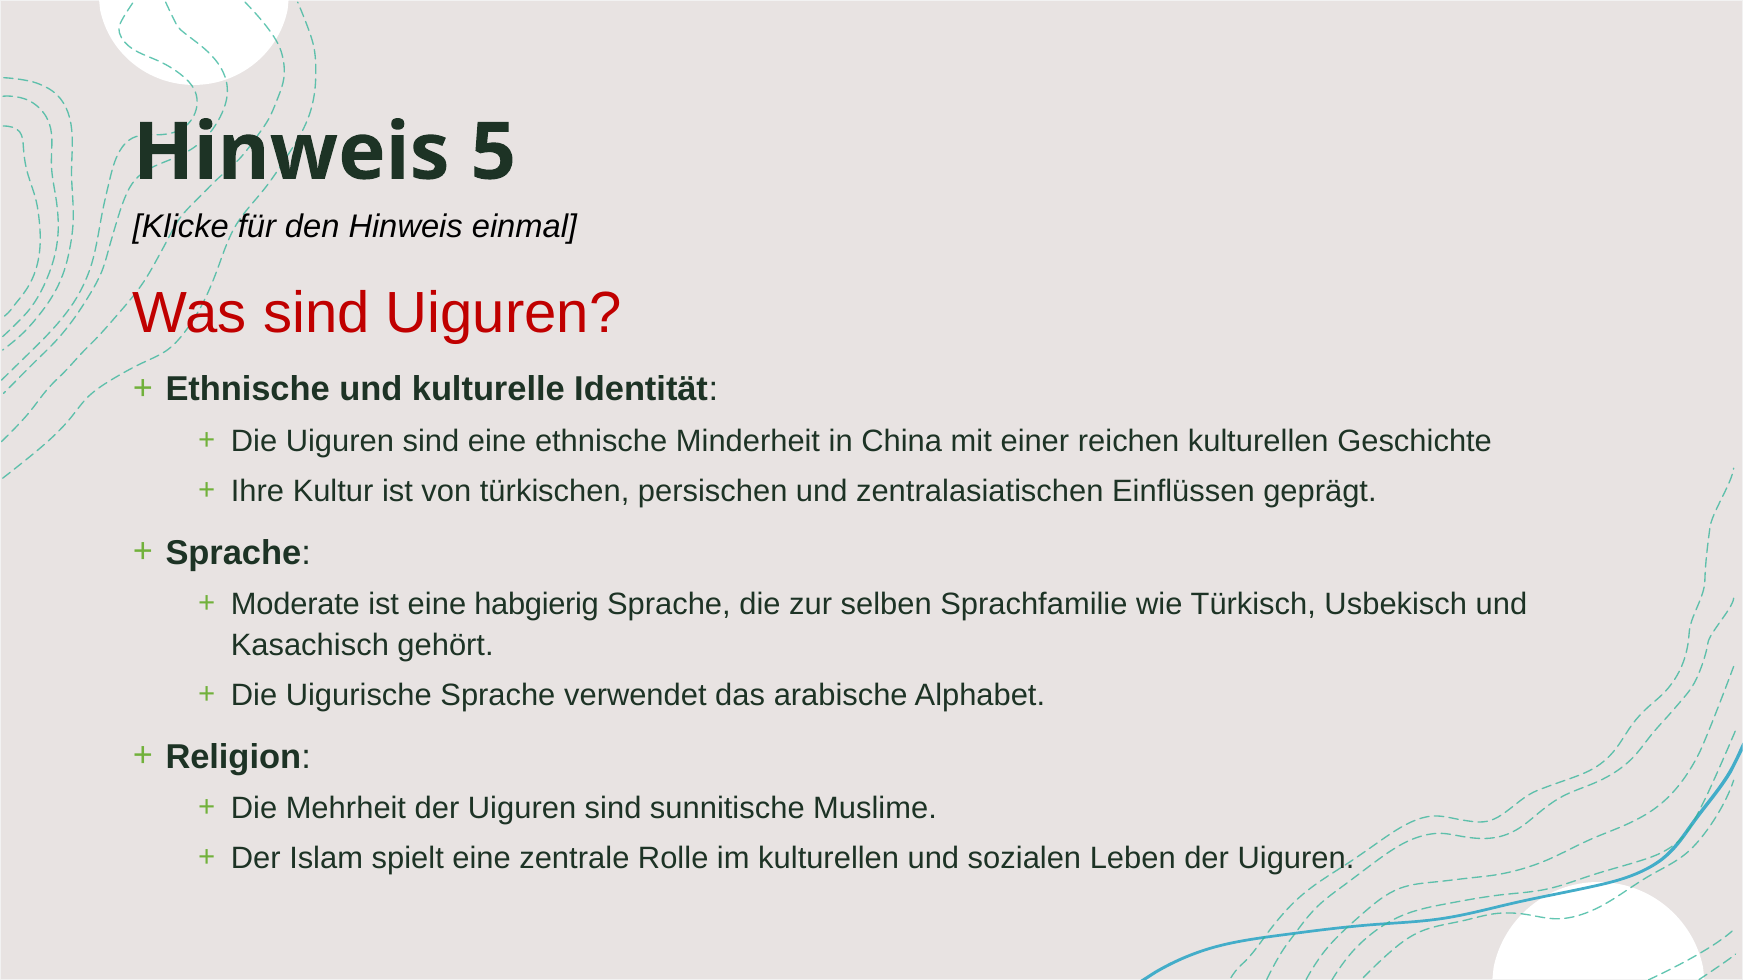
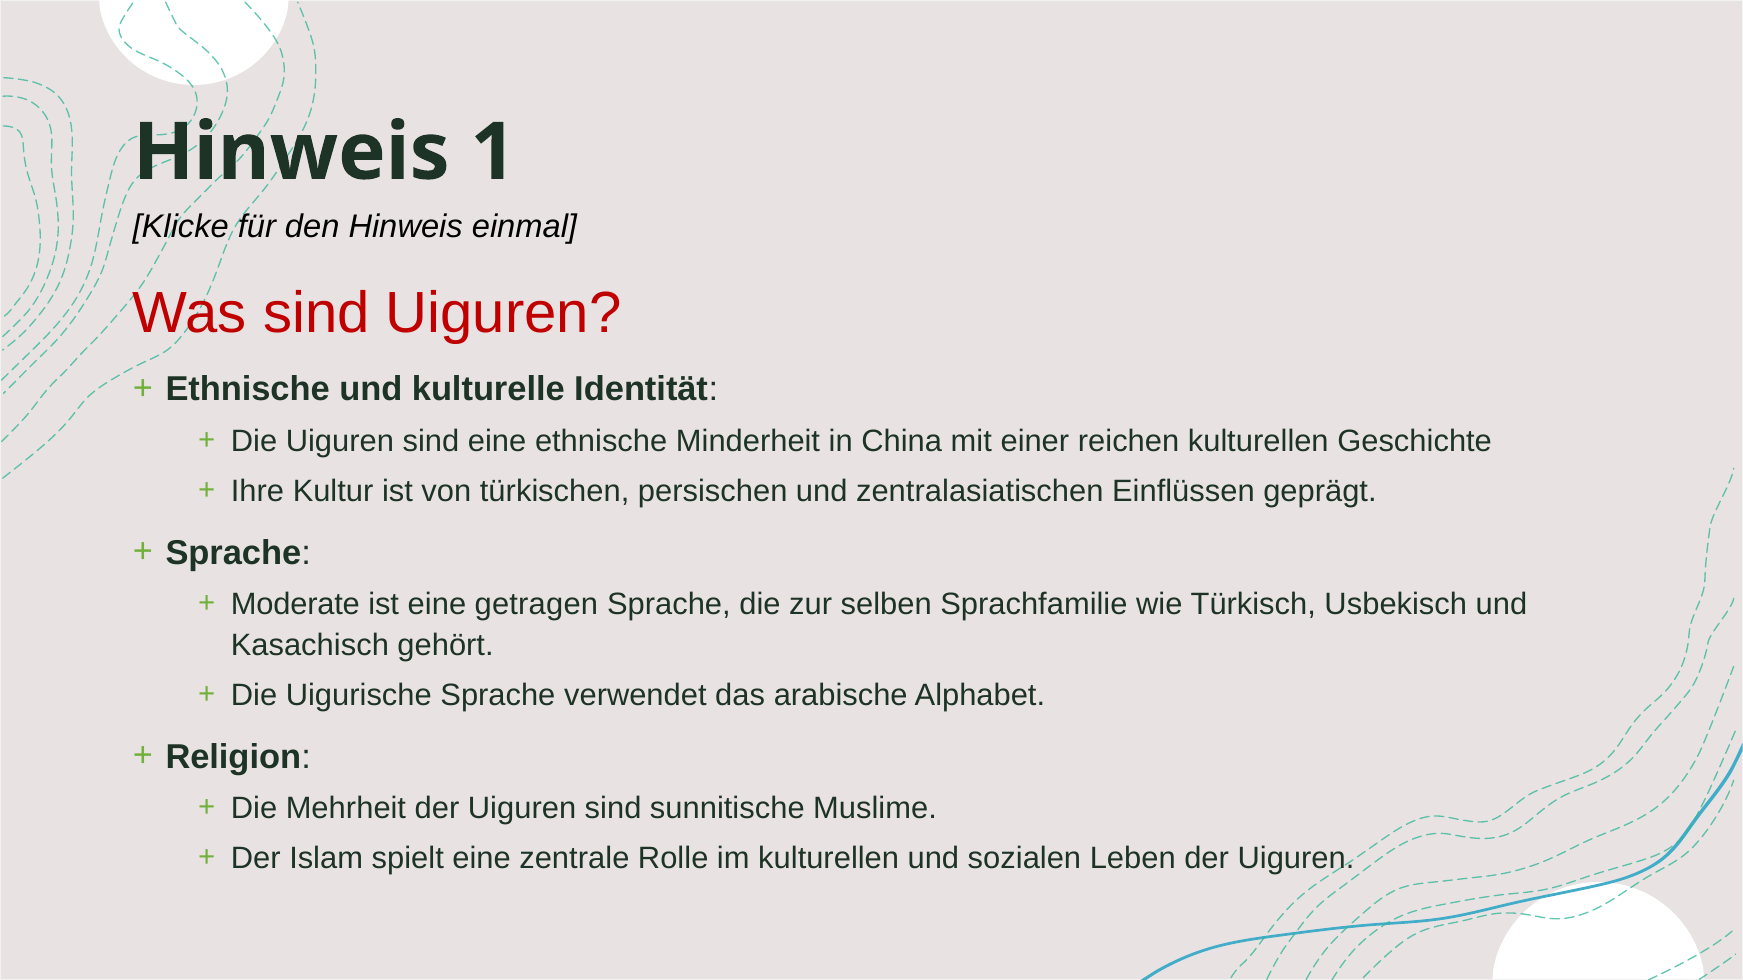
5: 5 -> 1
habgierig: habgierig -> getragen
